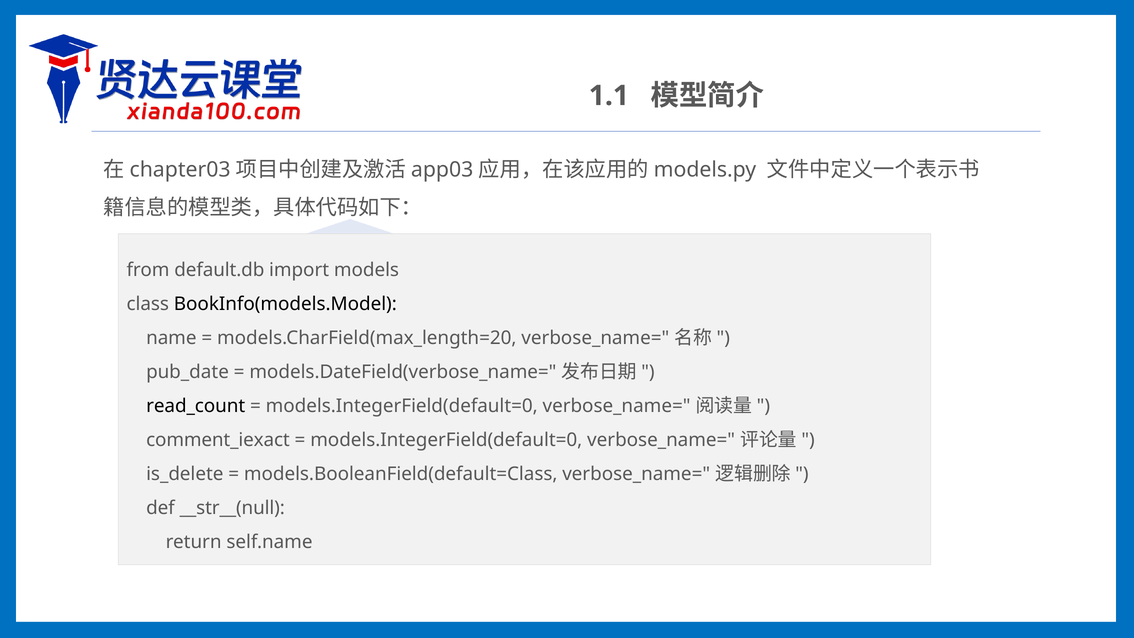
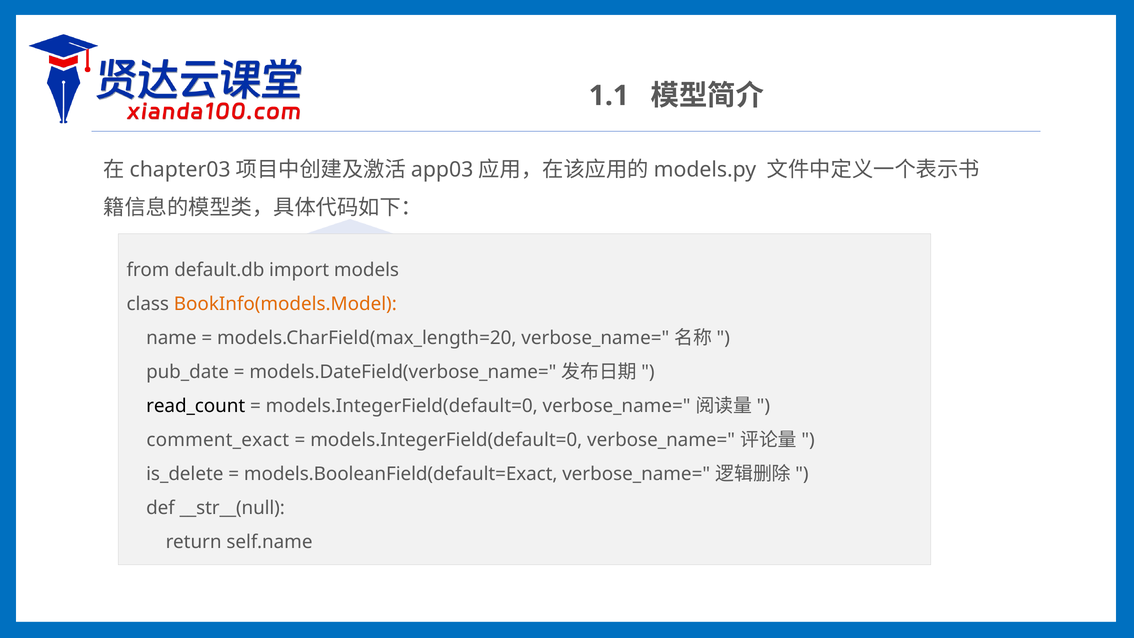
BookInfo(models.Model colour: black -> orange
comment_iexact: comment_iexact -> comment_exact
models.BooleanField(default=Class: models.BooleanField(default=Class -> models.BooleanField(default=Exact
